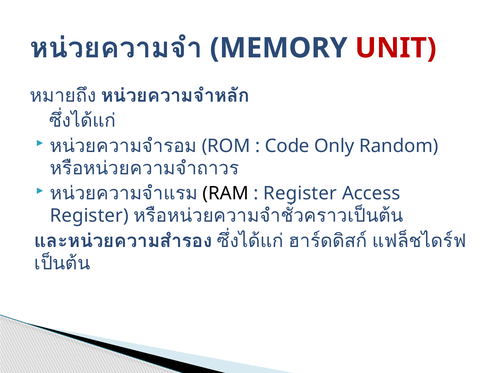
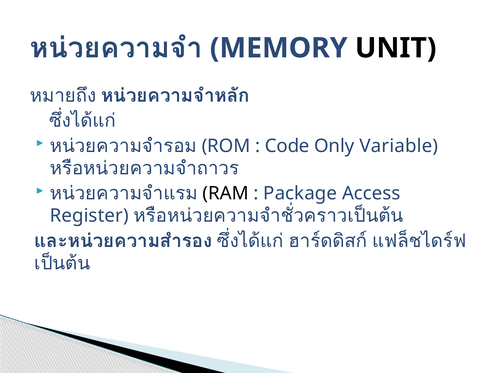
UNIT colour: red -> black
Random: Random -> Variable
Register at (300, 194): Register -> Package
